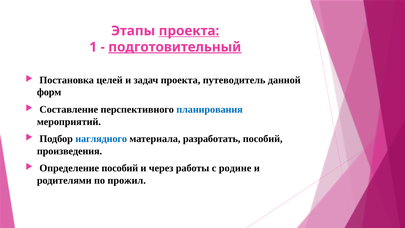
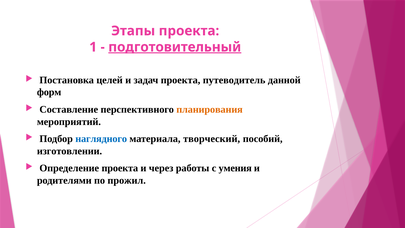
проекта at (189, 31) underline: present -> none
планирования colour: blue -> orange
разработать: разработать -> творческий
произведения: произведения -> изготовлении
Определение пособий: пособий -> проекта
родине: родине -> умения
